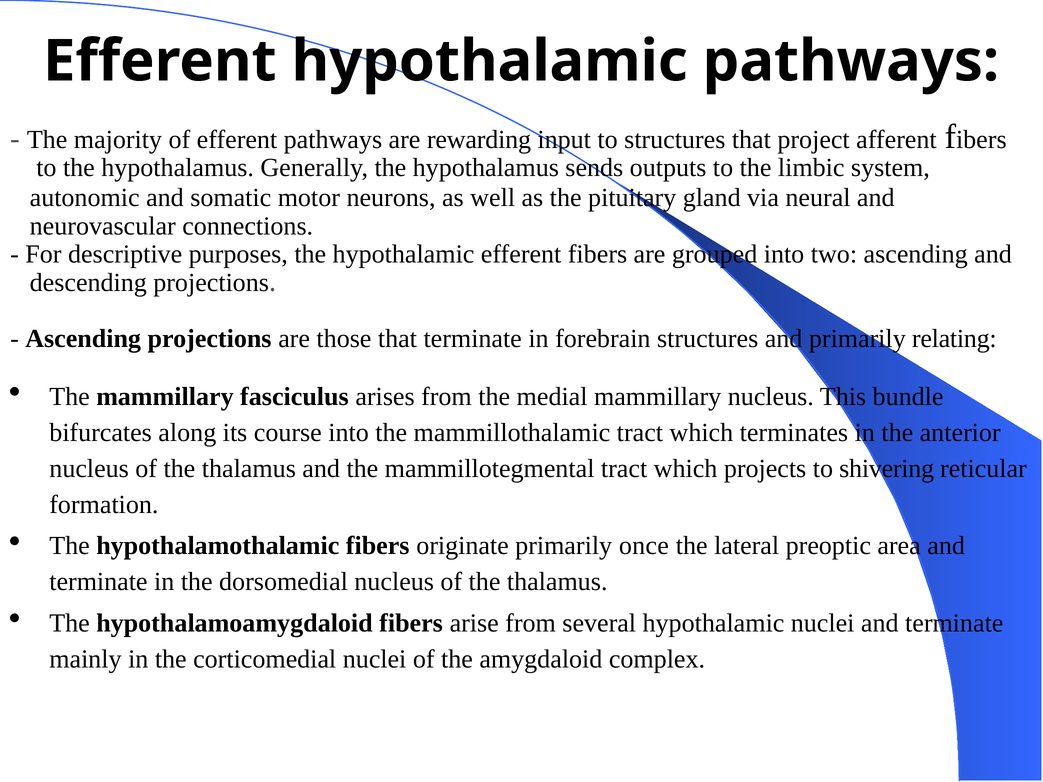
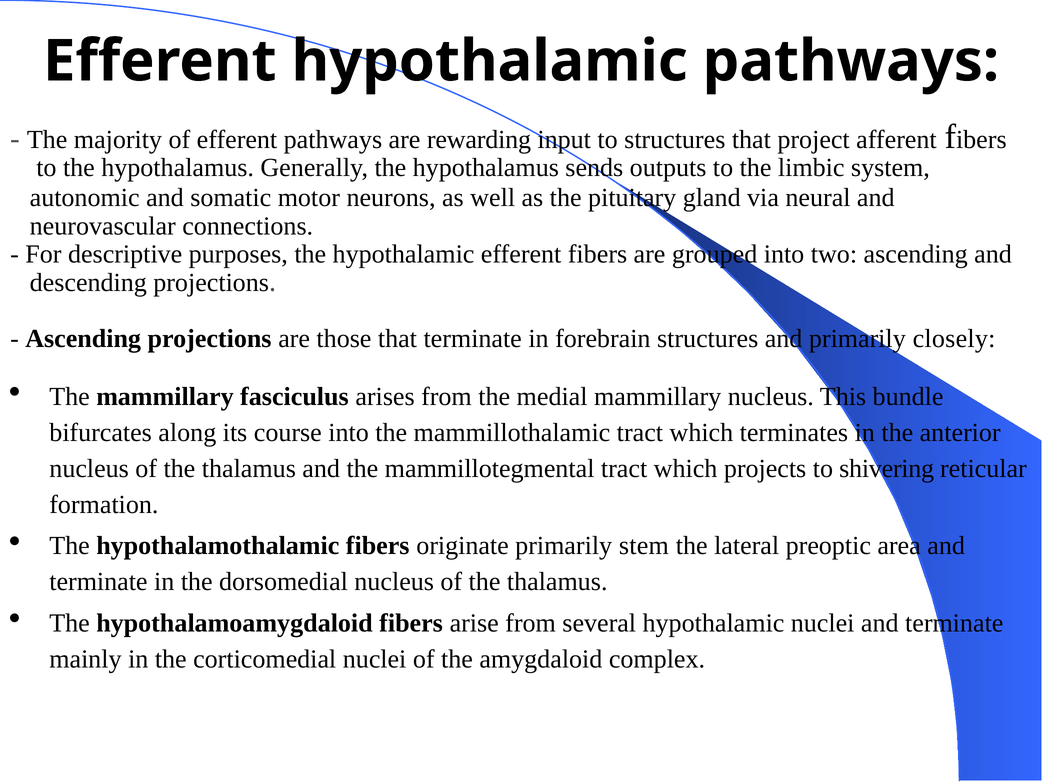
relating: relating -> closely
once: once -> stem
